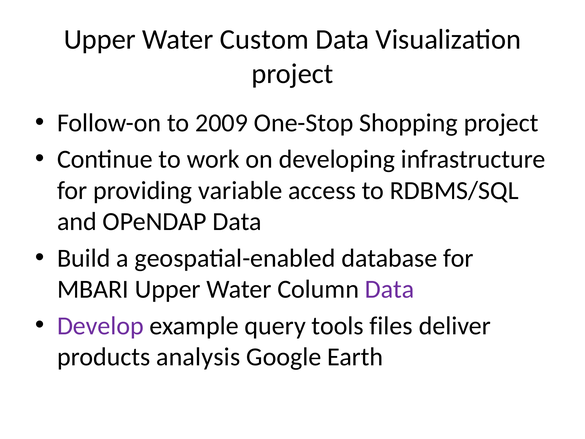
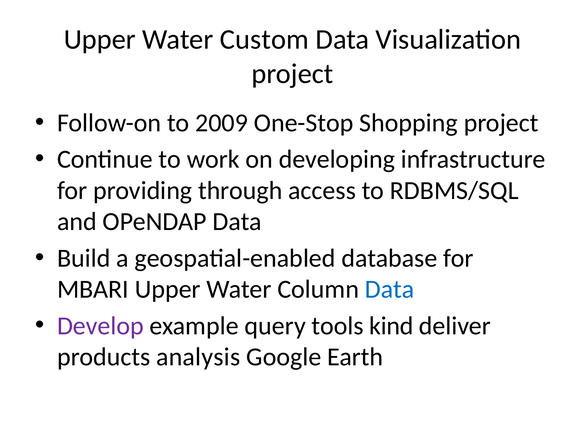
variable: variable -> through
Data at (390, 289) colour: purple -> blue
files: files -> kind
